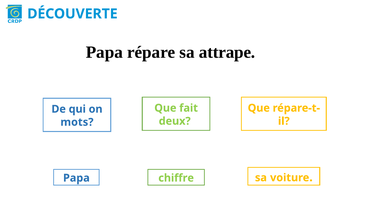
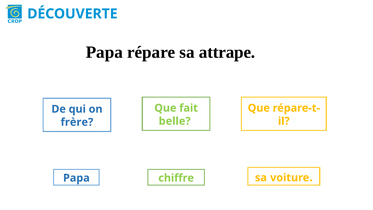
deux: deux -> belle
mots: mots -> frère
